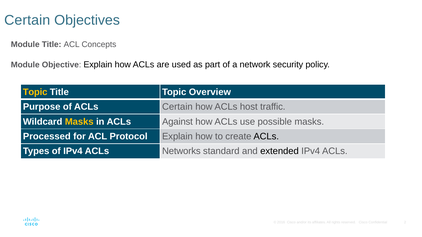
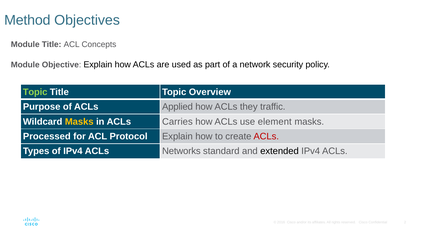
Certain at (27, 20): Certain -> Method
Topic at (35, 92) colour: yellow -> light green
ACLs Certain: Certain -> Applied
host: host -> they
Against: Against -> Carries
possible: possible -> element
ACLs at (266, 137) colour: black -> red
